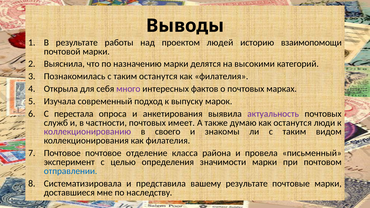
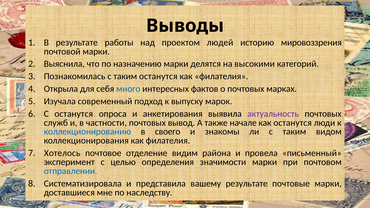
взаимопомощи: взаимопомощи -> мировоззрения
много colour: purple -> blue
С перестала: перестала -> останутся
имеет: имеет -> вывод
думаю: думаю -> начале
коллекционированию colour: purple -> blue
Почтовое at (62, 153): Почтовое -> Хотелось
класса: класса -> видим
